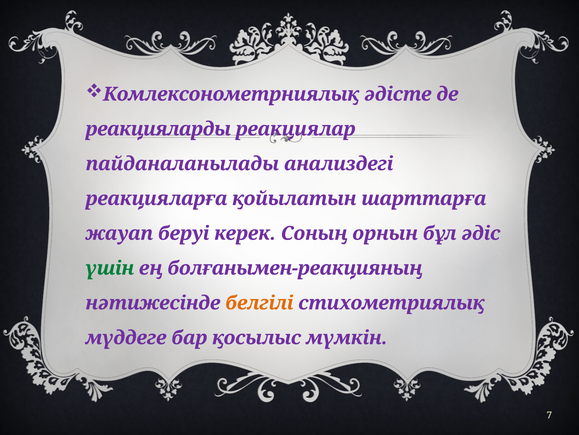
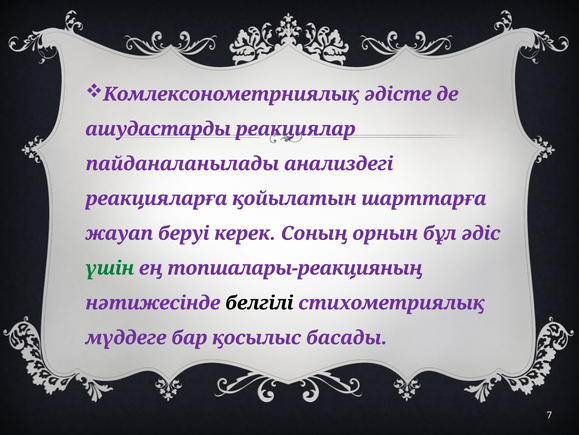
реакцияларды: реакцияларды -> ашудастарды
болғанымен-реакцияның: болғанымен-реакцияның -> топшалары-реакцияның
белгілі colour: orange -> black
мүмкін: мүмкін -> басады
